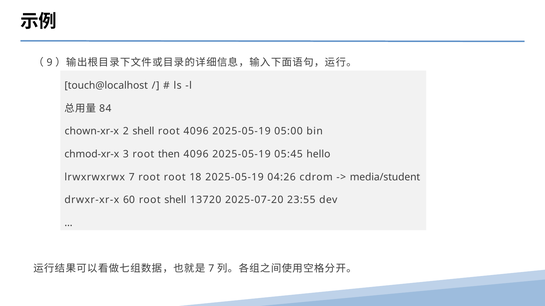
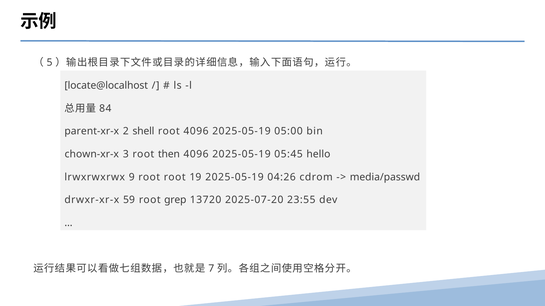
9: 9 -> 5
touch@localhost: touch@localhost -> locate@localhost
chown-xr-x: chown-xr-x -> parent-xr-x
chmod-xr-x: chmod-xr-x -> chown-xr-x
lrwxrwxrwx 7: 7 -> 9
18: 18 -> 19
media/student: media/student -> media/passwd
60: 60 -> 59
root shell: shell -> grep
